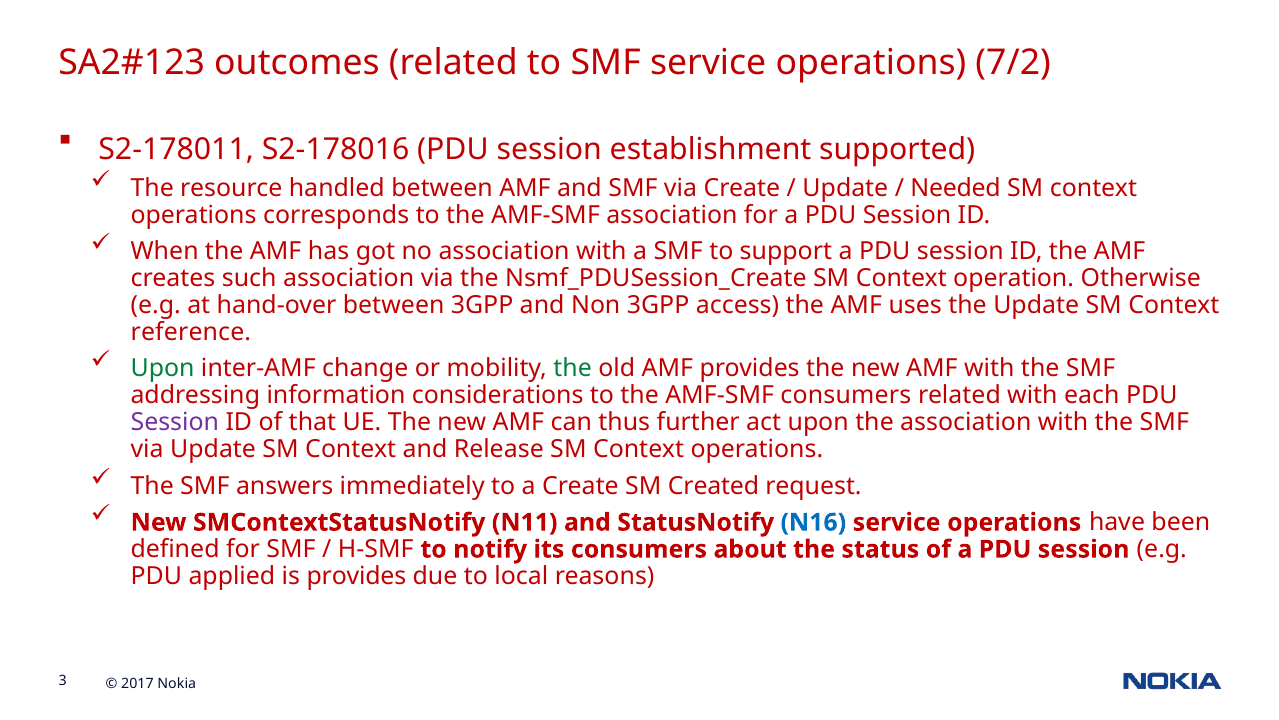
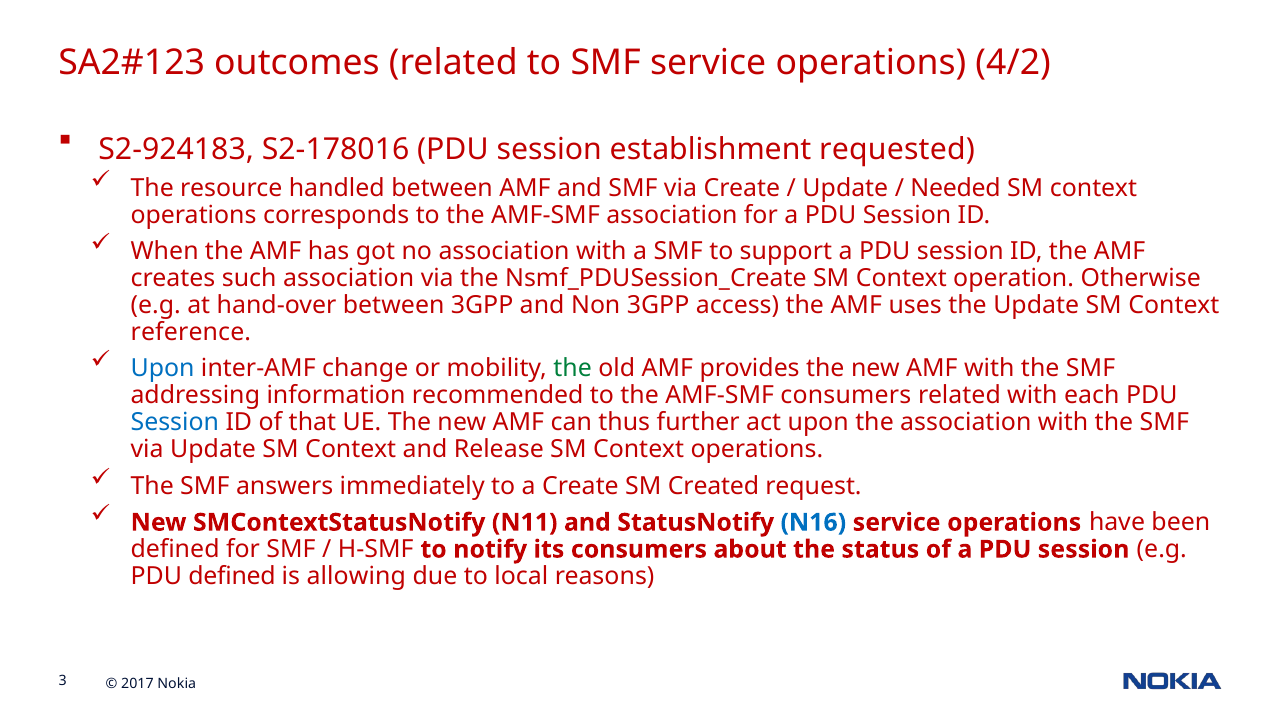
7/2: 7/2 -> 4/2
S2-178011: S2-178011 -> S2-924183
supported: supported -> requested
Upon at (163, 368) colour: green -> blue
considerations: considerations -> recommended
Session at (175, 422) colour: purple -> blue
PDU applied: applied -> defined
is provides: provides -> allowing
